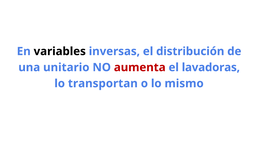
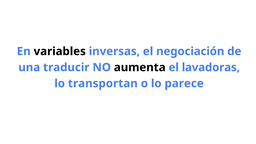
distribución: distribución -> negociación
unitario: unitario -> traducir
aumenta colour: red -> black
mismo: mismo -> parece
